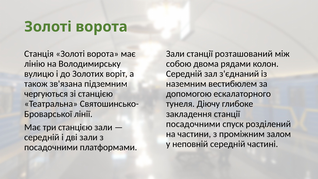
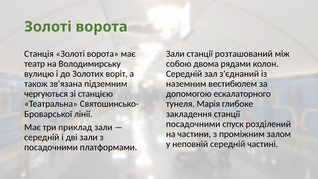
лінію: лінію -> театр
Діючу: Діючу -> Марія
три станцією: станцією -> приклад
